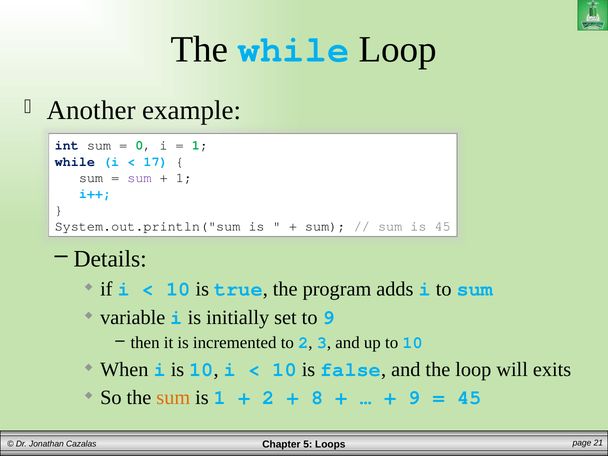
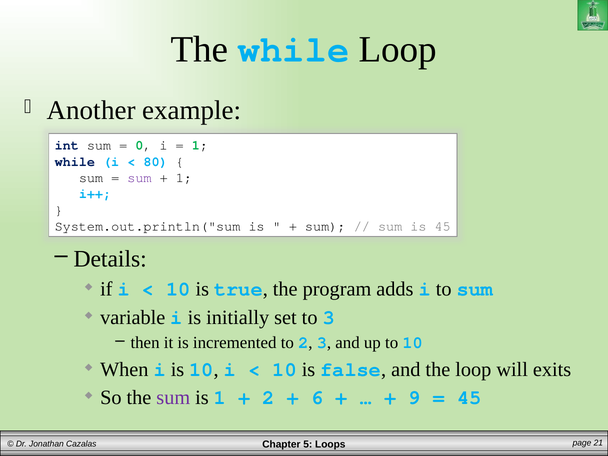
17: 17 -> 80
to 9: 9 -> 3
sum at (173, 398) colour: orange -> purple
8: 8 -> 6
